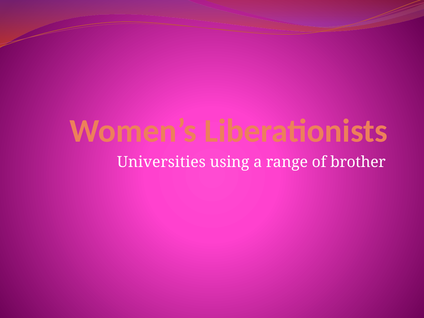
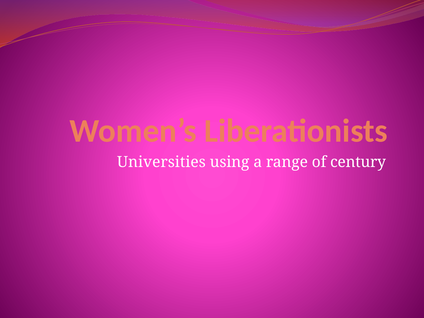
brother: brother -> century
